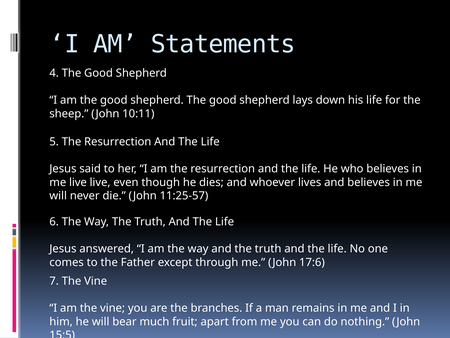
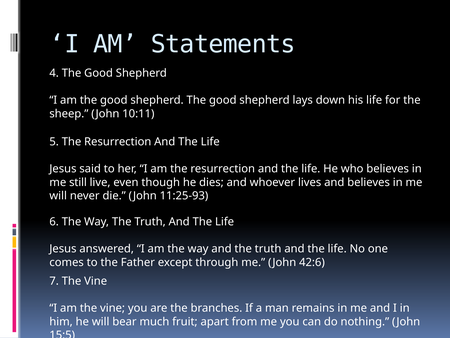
me live: live -> still
11:25-57: 11:25-57 -> 11:25-93
17:6: 17:6 -> 42:6
